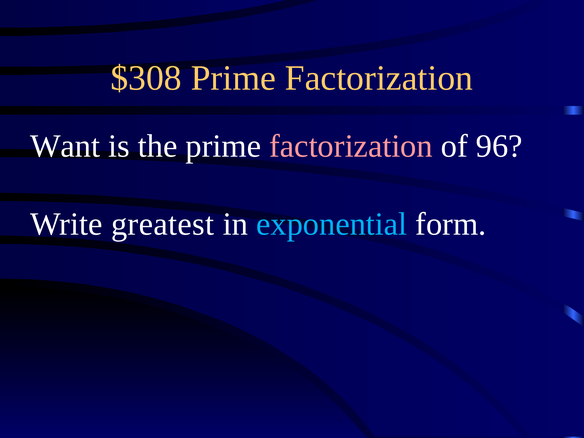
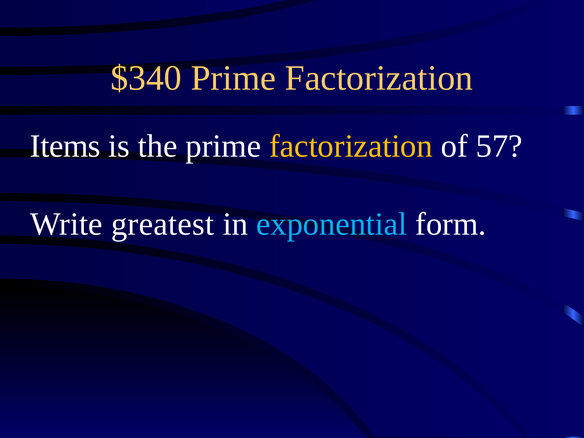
$308: $308 -> $340
Want: Want -> Items
factorization at (351, 146) colour: pink -> yellow
96: 96 -> 57
